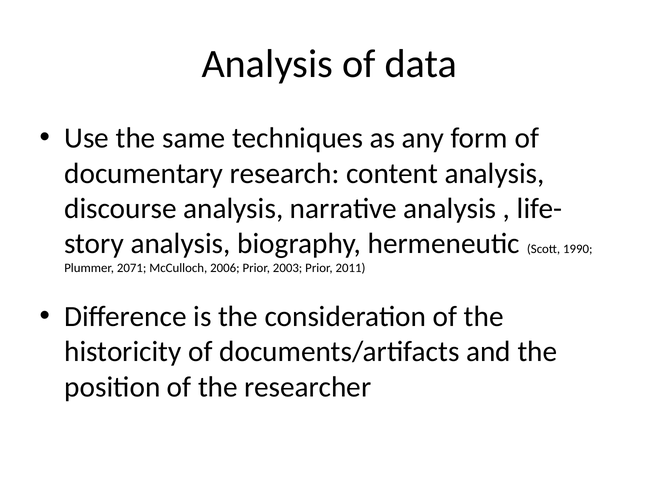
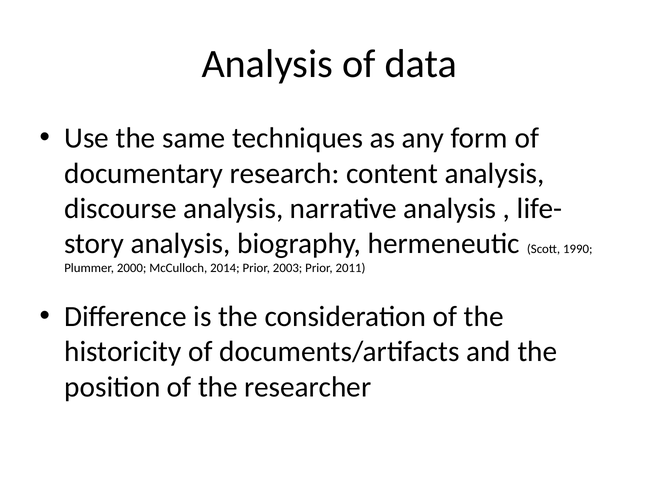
2071: 2071 -> 2000
2006: 2006 -> 2014
